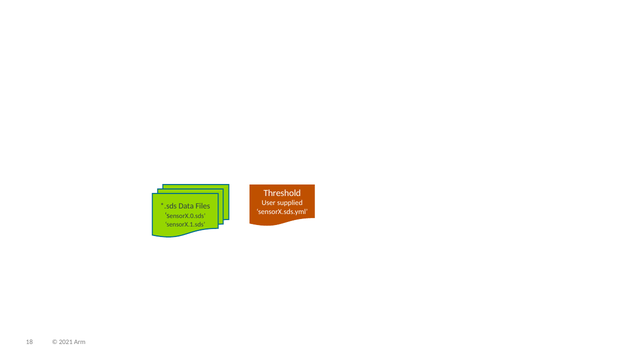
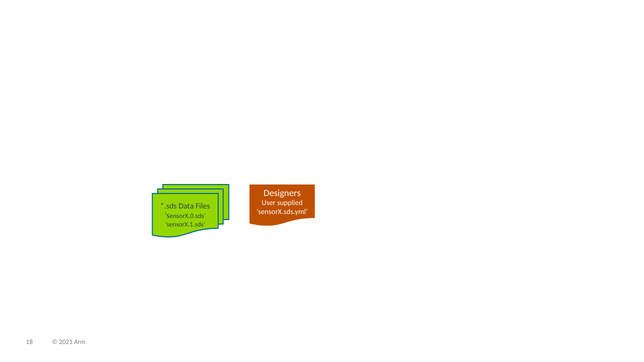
Threshold: Threshold -> Designers
